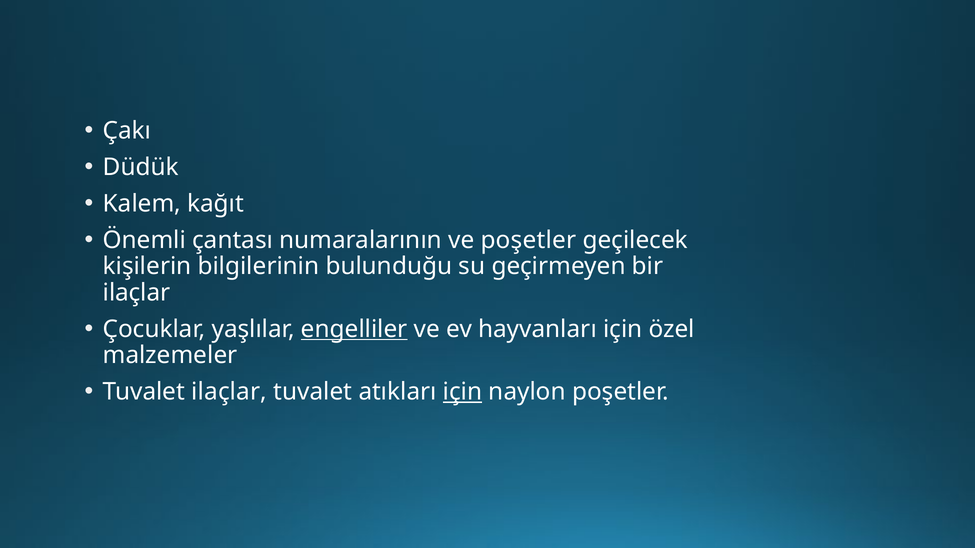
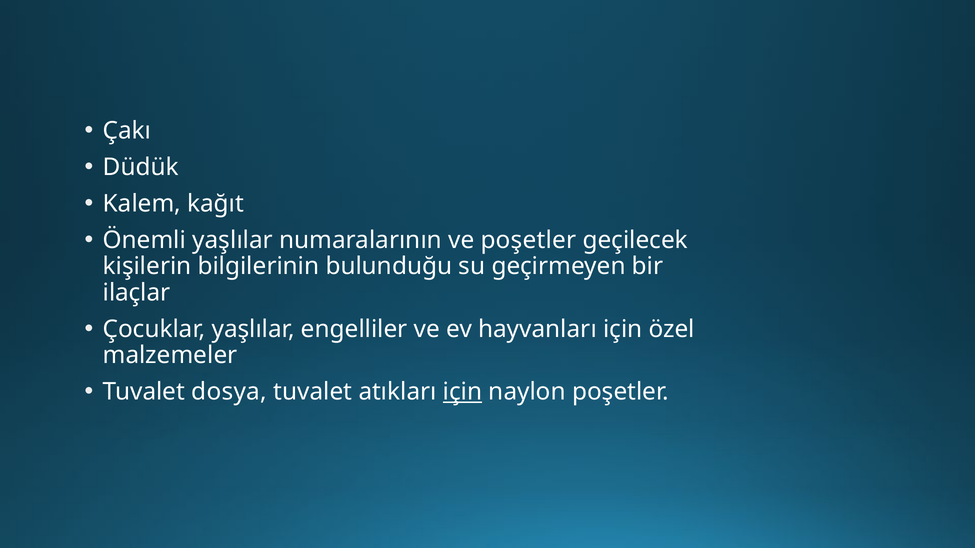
Önemli çantası: çantası -> yaşlılar
engelliler underline: present -> none
Tuvalet ilaçlar: ilaçlar -> dosya
